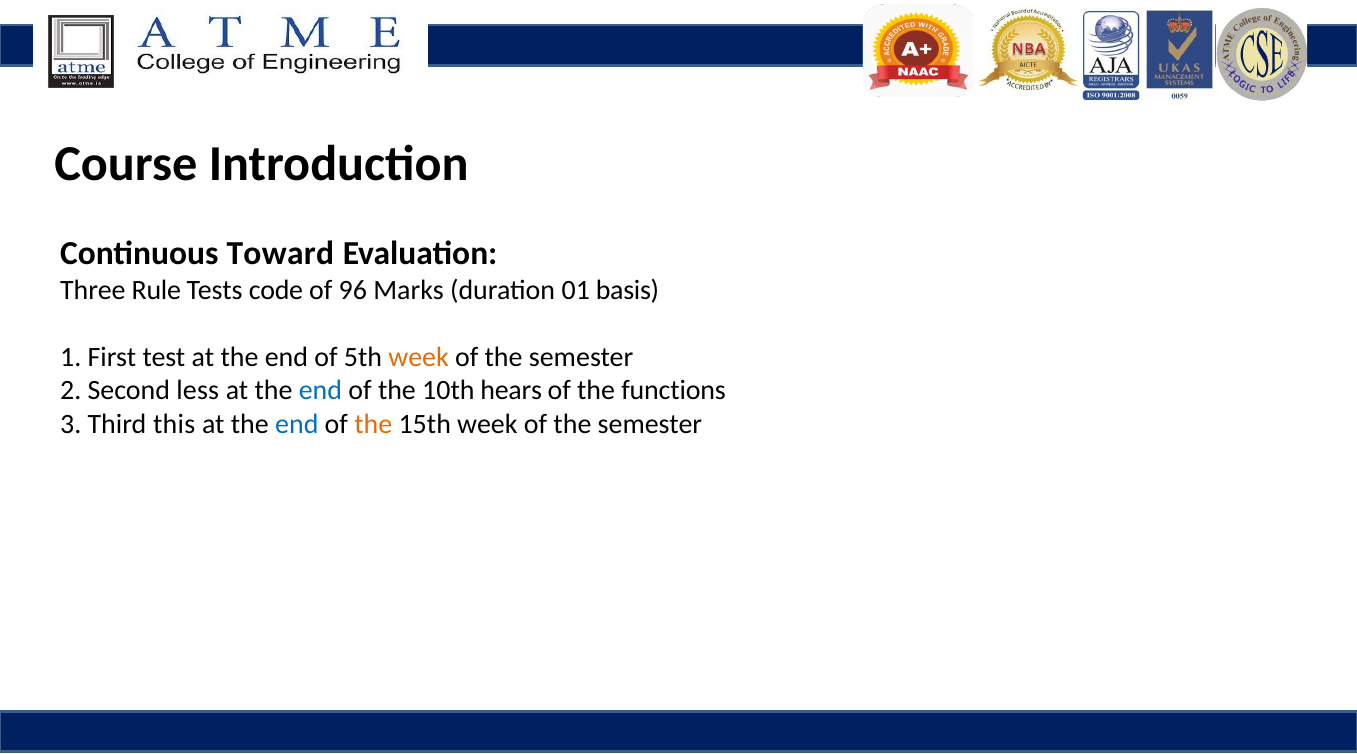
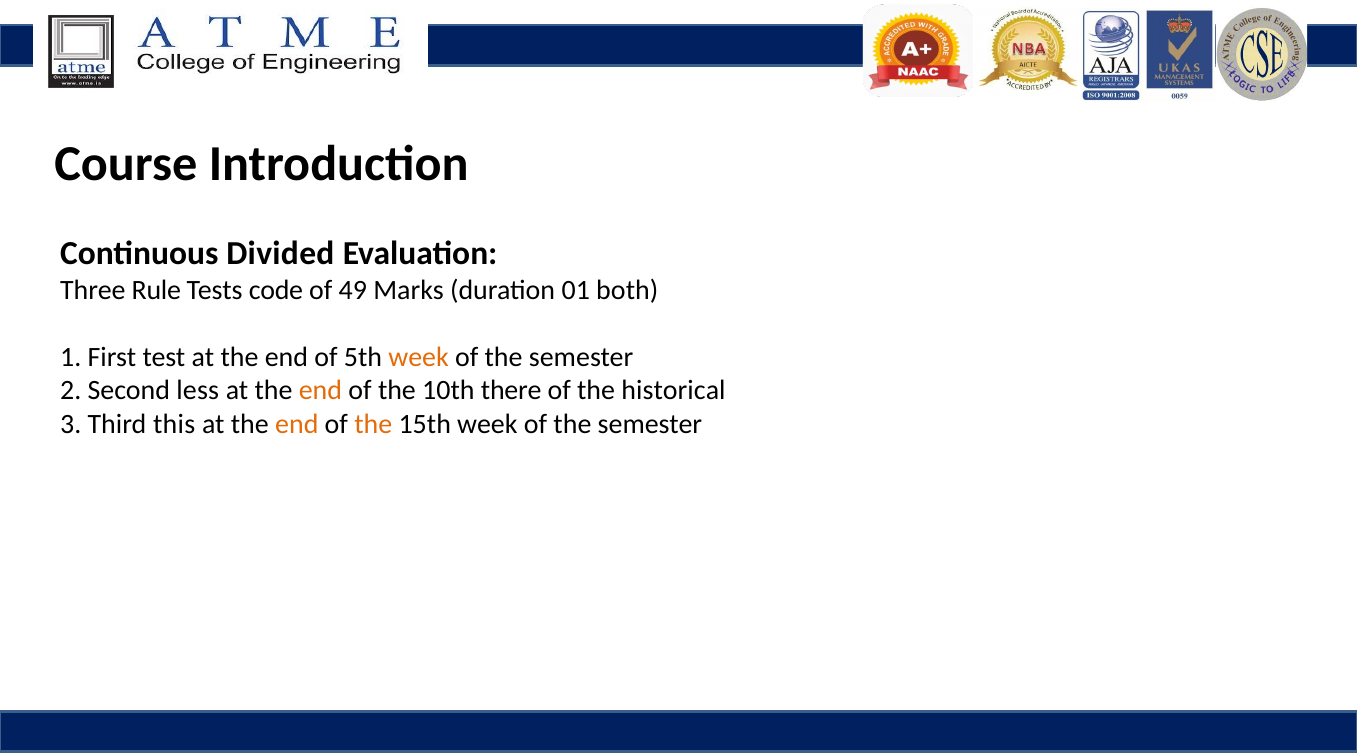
Toward: Toward -> Divided
96: 96 -> 49
basis: basis -> both
end at (320, 391) colour: blue -> orange
hears: hears -> there
functions: functions -> historical
end at (297, 424) colour: blue -> orange
